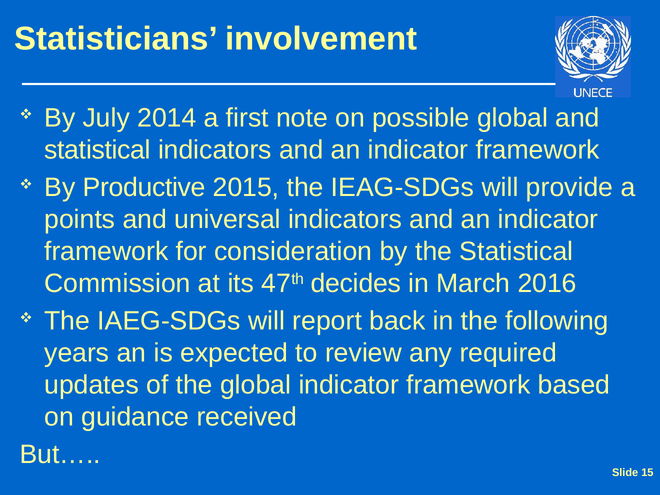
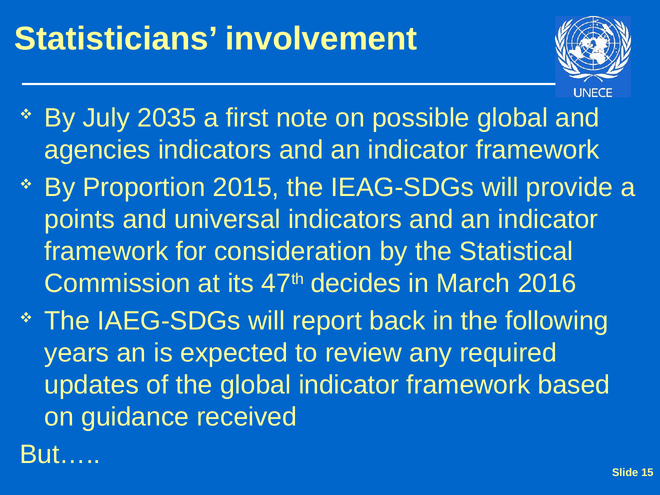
2014: 2014 -> 2035
statistical at (98, 150): statistical -> agencies
Productive: Productive -> Proportion
